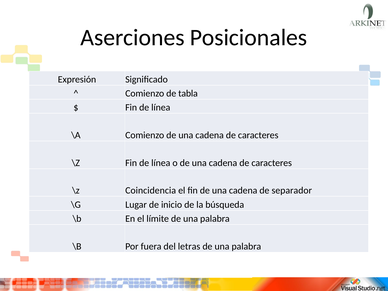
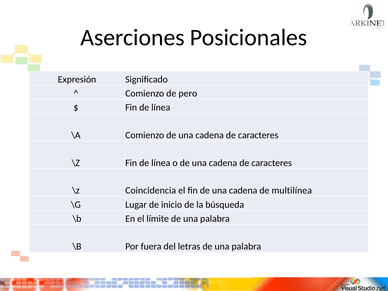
tabla: tabla -> pero
separador: separador -> multilínea
